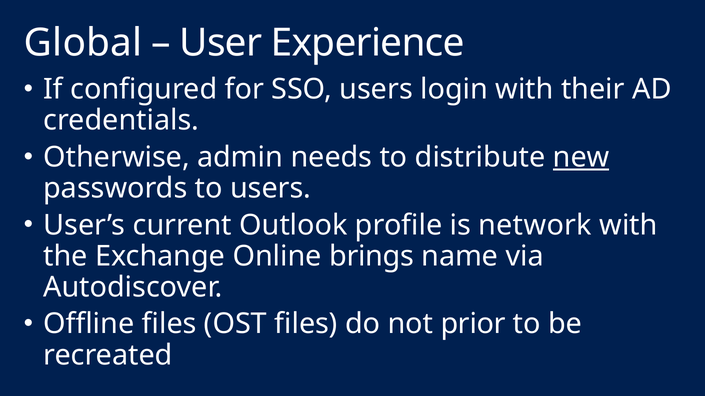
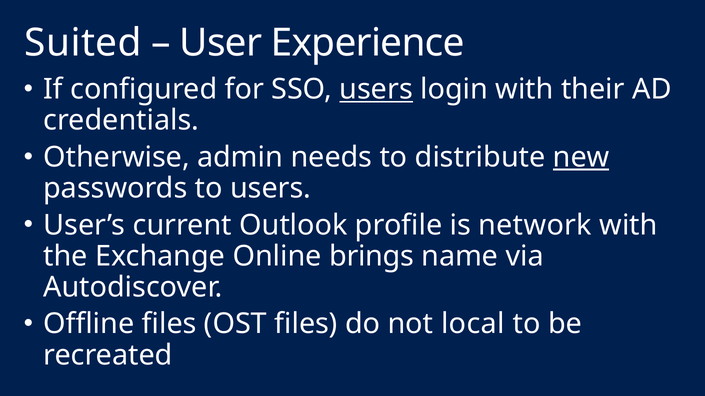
Global: Global -> Suited
users at (376, 89) underline: none -> present
prior: prior -> local
